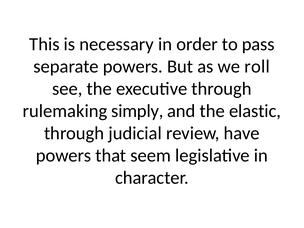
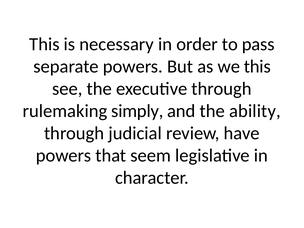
we roll: roll -> this
elastic: elastic -> ability
